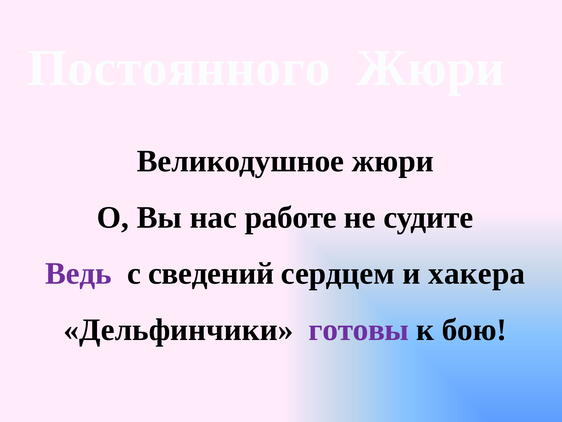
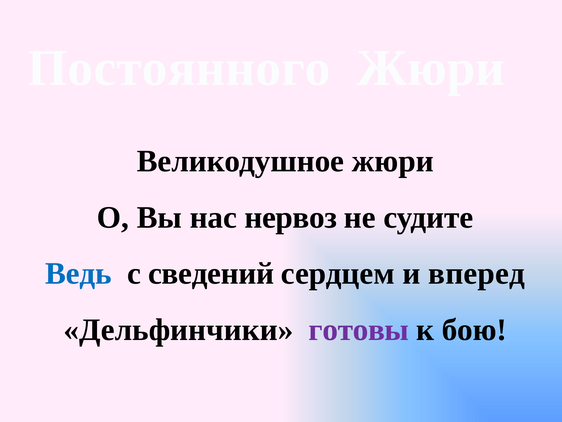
работе: работе -> нервоз
Ведь colour: purple -> blue
хакера: хакера -> вперед
